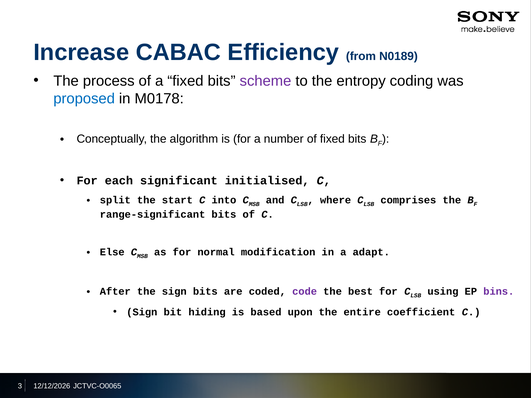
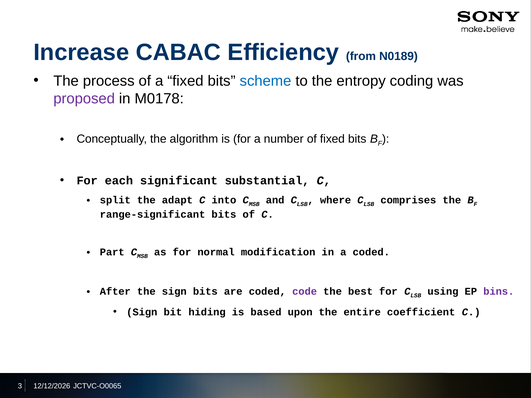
scheme colour: purple -> blue
proposed colour: blue -> purple
initialised: initialised -> substantial
start: start -> adapt
Else: Else -> Part
a adapt: adapt -> coded
